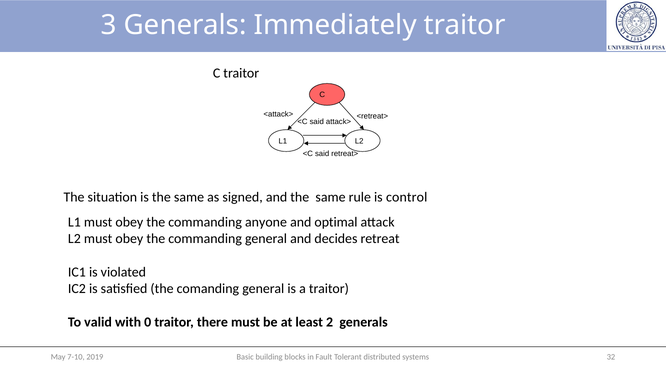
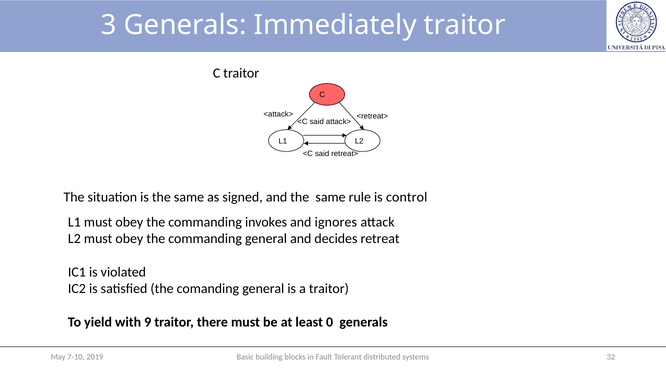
anyone: anyone -> invokes
optimal: optimal -> ignores
valid: valid -> yield
0: 0 -> 9
2: 2 -> 0
